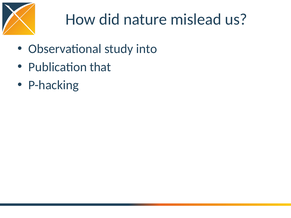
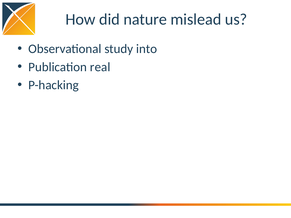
that: that -> real
